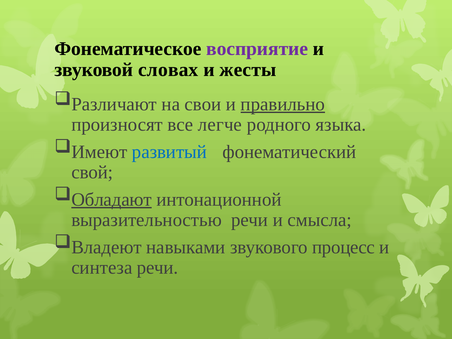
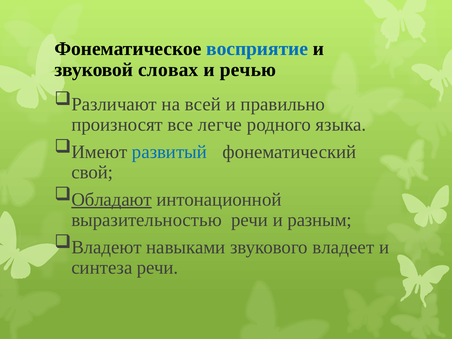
восприятие colour: purple -> blue
жесты: жесты -> речью
свои: свои -> всей
правильно underline: present -> none
смысла: смысла -> разным
процесс: процесс -> владеет
